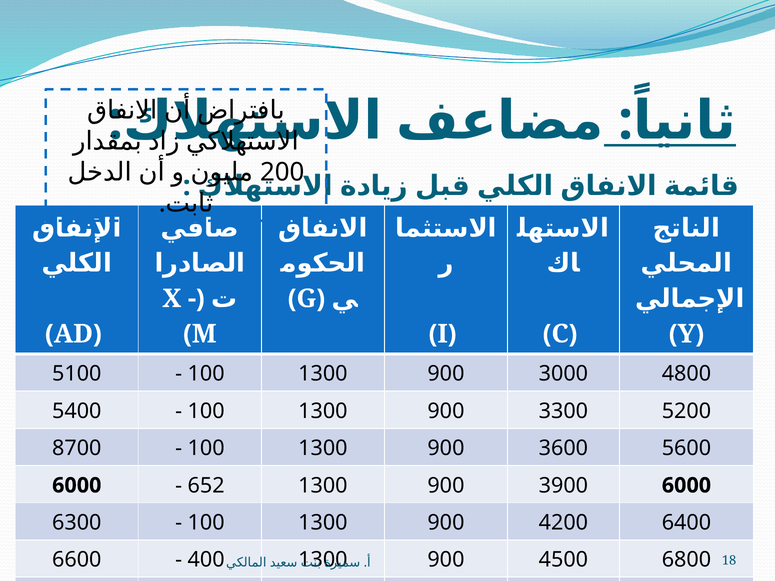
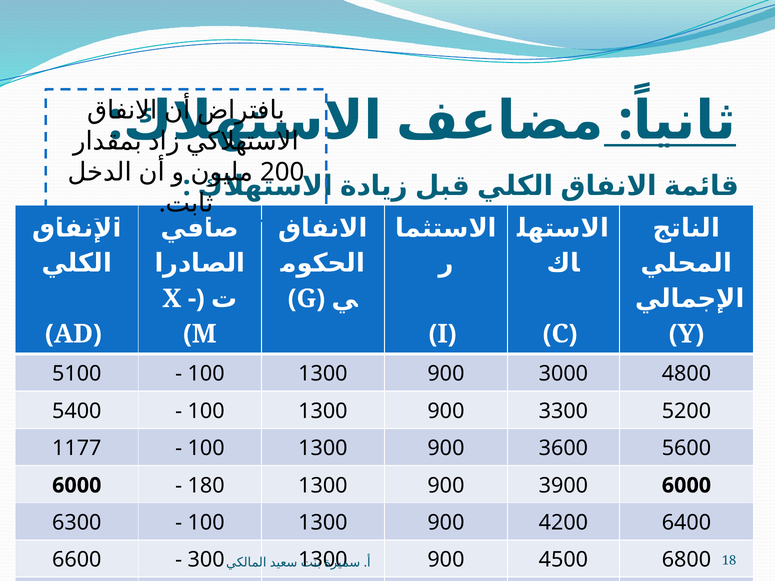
8700: 8700 -> 1177
652: 652 -> 180
400: 400 -> 300
